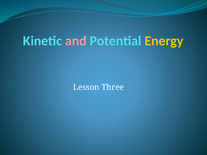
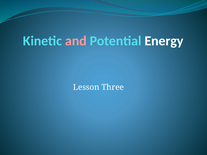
Energy colour: yellow -> white
